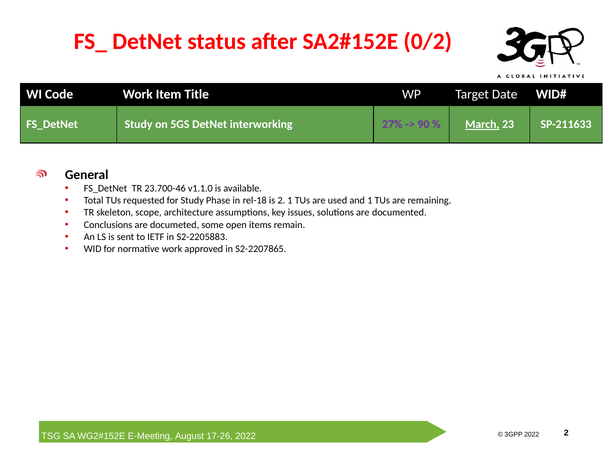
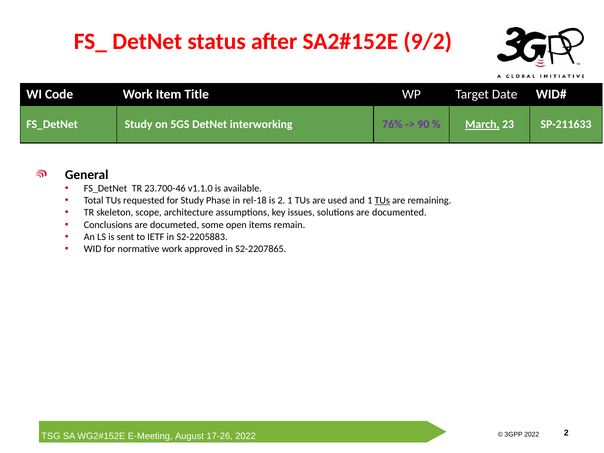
0/2: 0/2 -> 9/2
27%: 27% -> 76%
TUs at (382, 201) underline: none -> present
